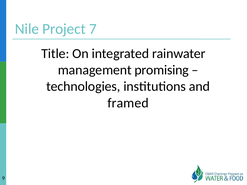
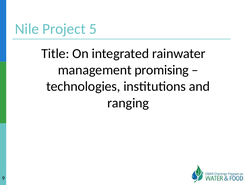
7: 7 -> 5
framed: framed -> ranging
